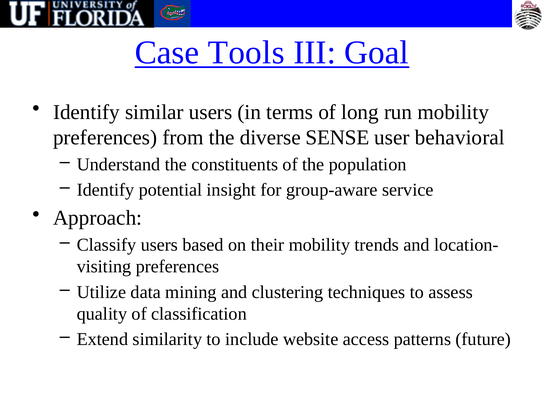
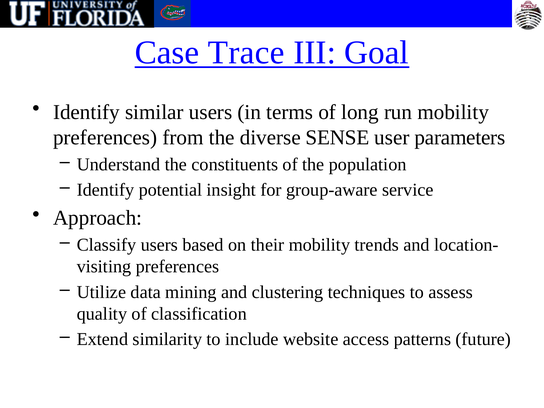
Tools: Tools -> Trace
behavioral: behavioral -> parameters
